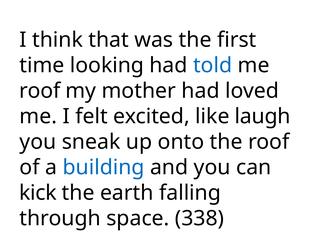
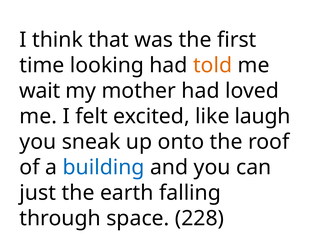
told colour: blue -> orange
roof at (40, 91): roof -> wait
kick: kick -> just
338: 338 -> 228
